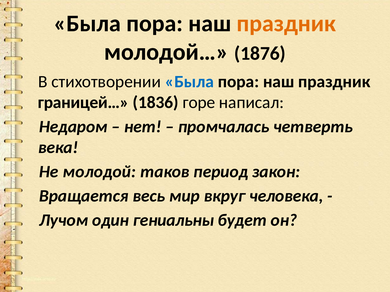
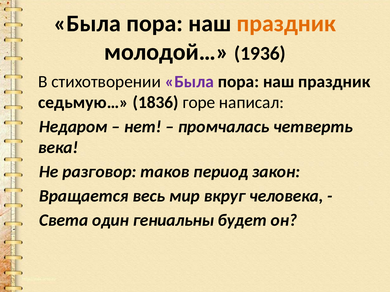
1876: 1876 -> 1936
Была at (189, 82) colour: blue -> purple
границей…: границей… -> седьмую…
молодой: молодой -> разговор
Лучом: Лучом -> Света
